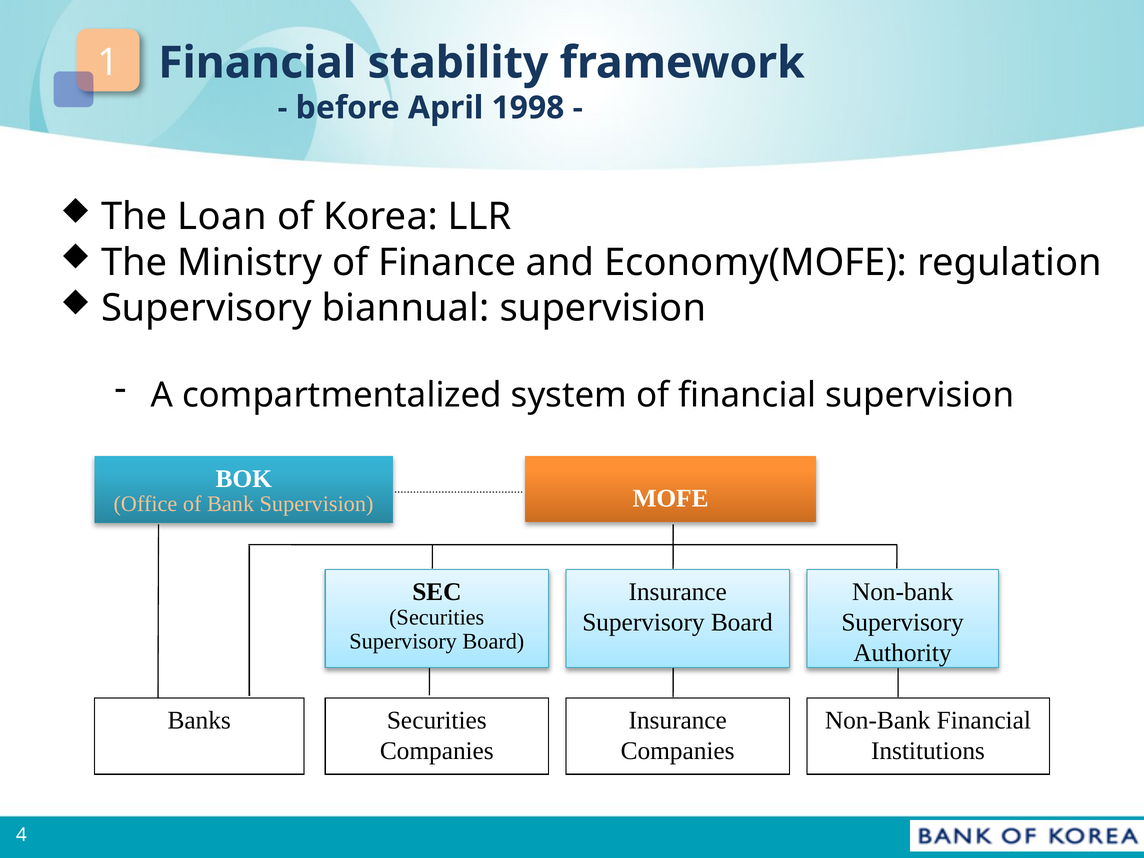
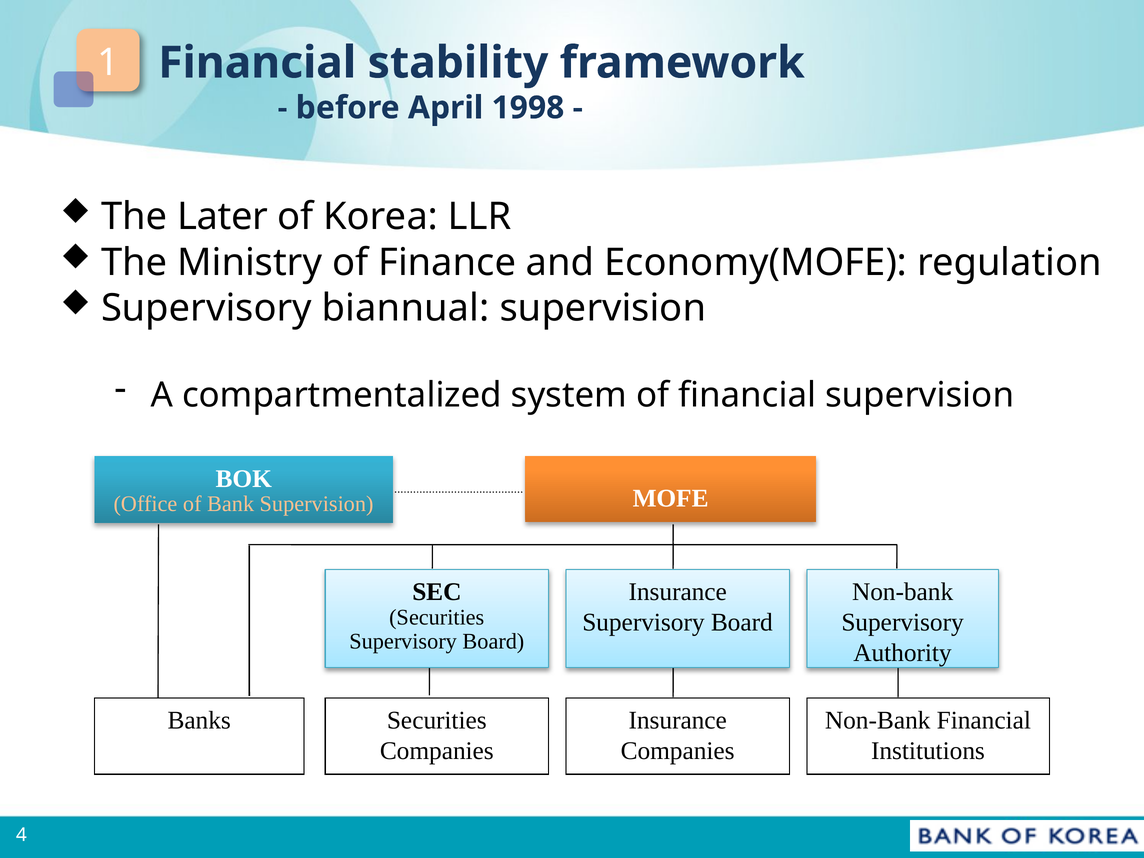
Loan: Loan -> Later
